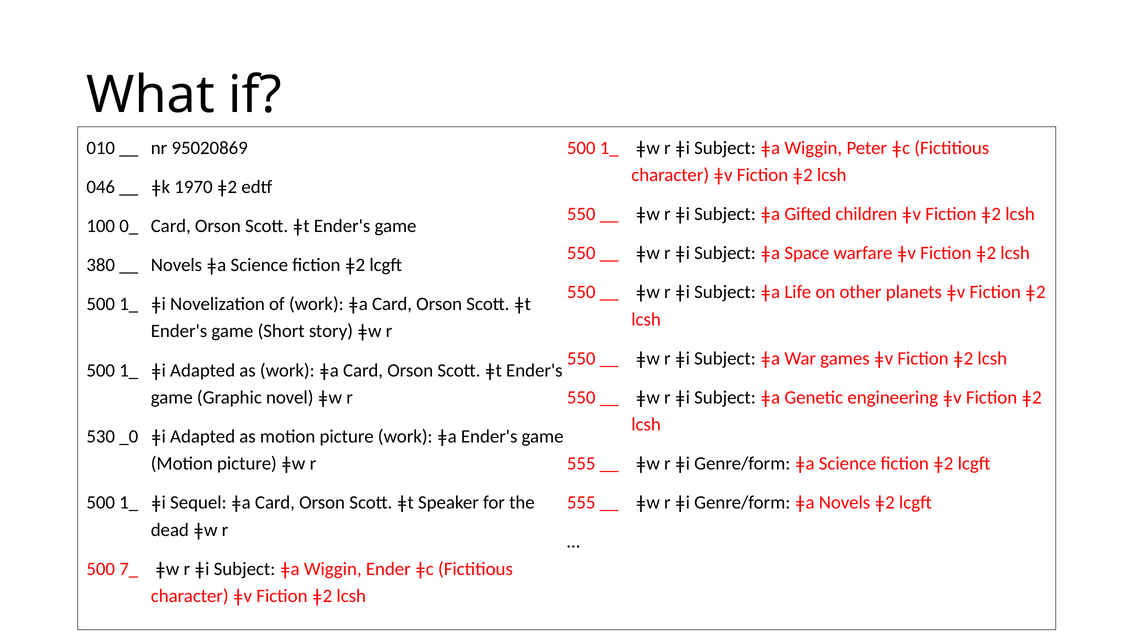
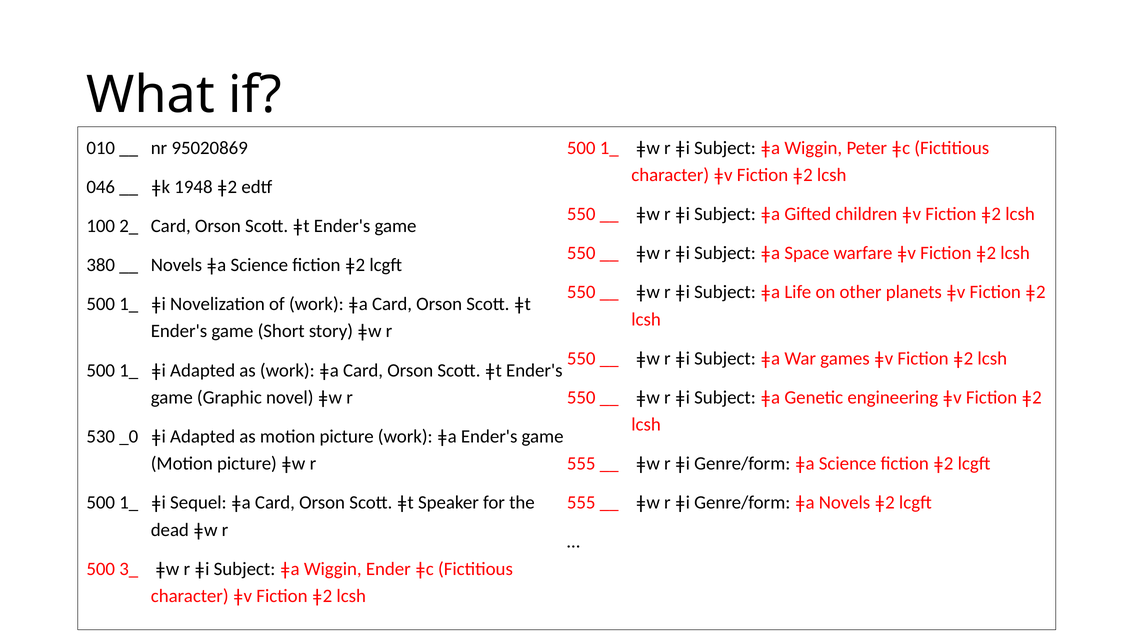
1970: 1970 -> 1948
0_: 0_ -> 2_
7_: 7_ -> 3_
